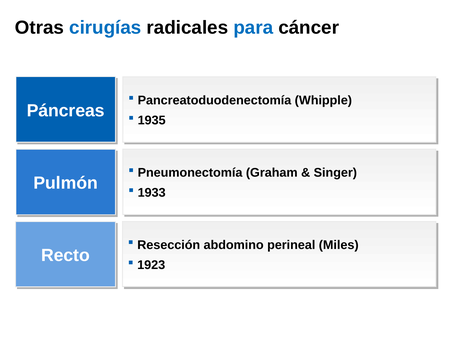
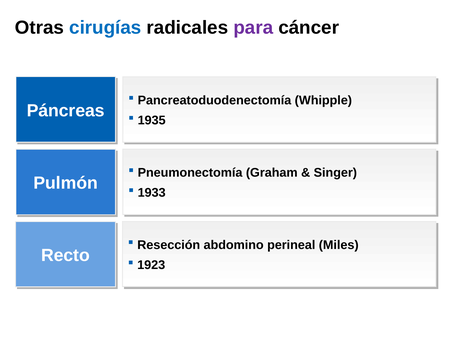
para colour: blue -> purple
